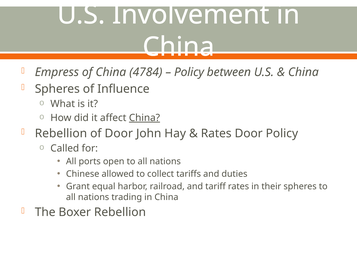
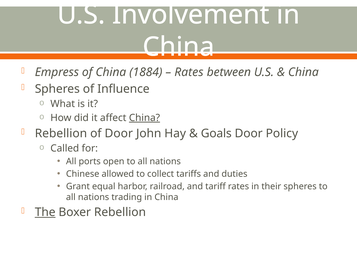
4784: 4784 -> 1884
Policy at (189, 72): Policy -> Rates
Rates at (216, 133): Rates -> Goals
The underline: none -> present
